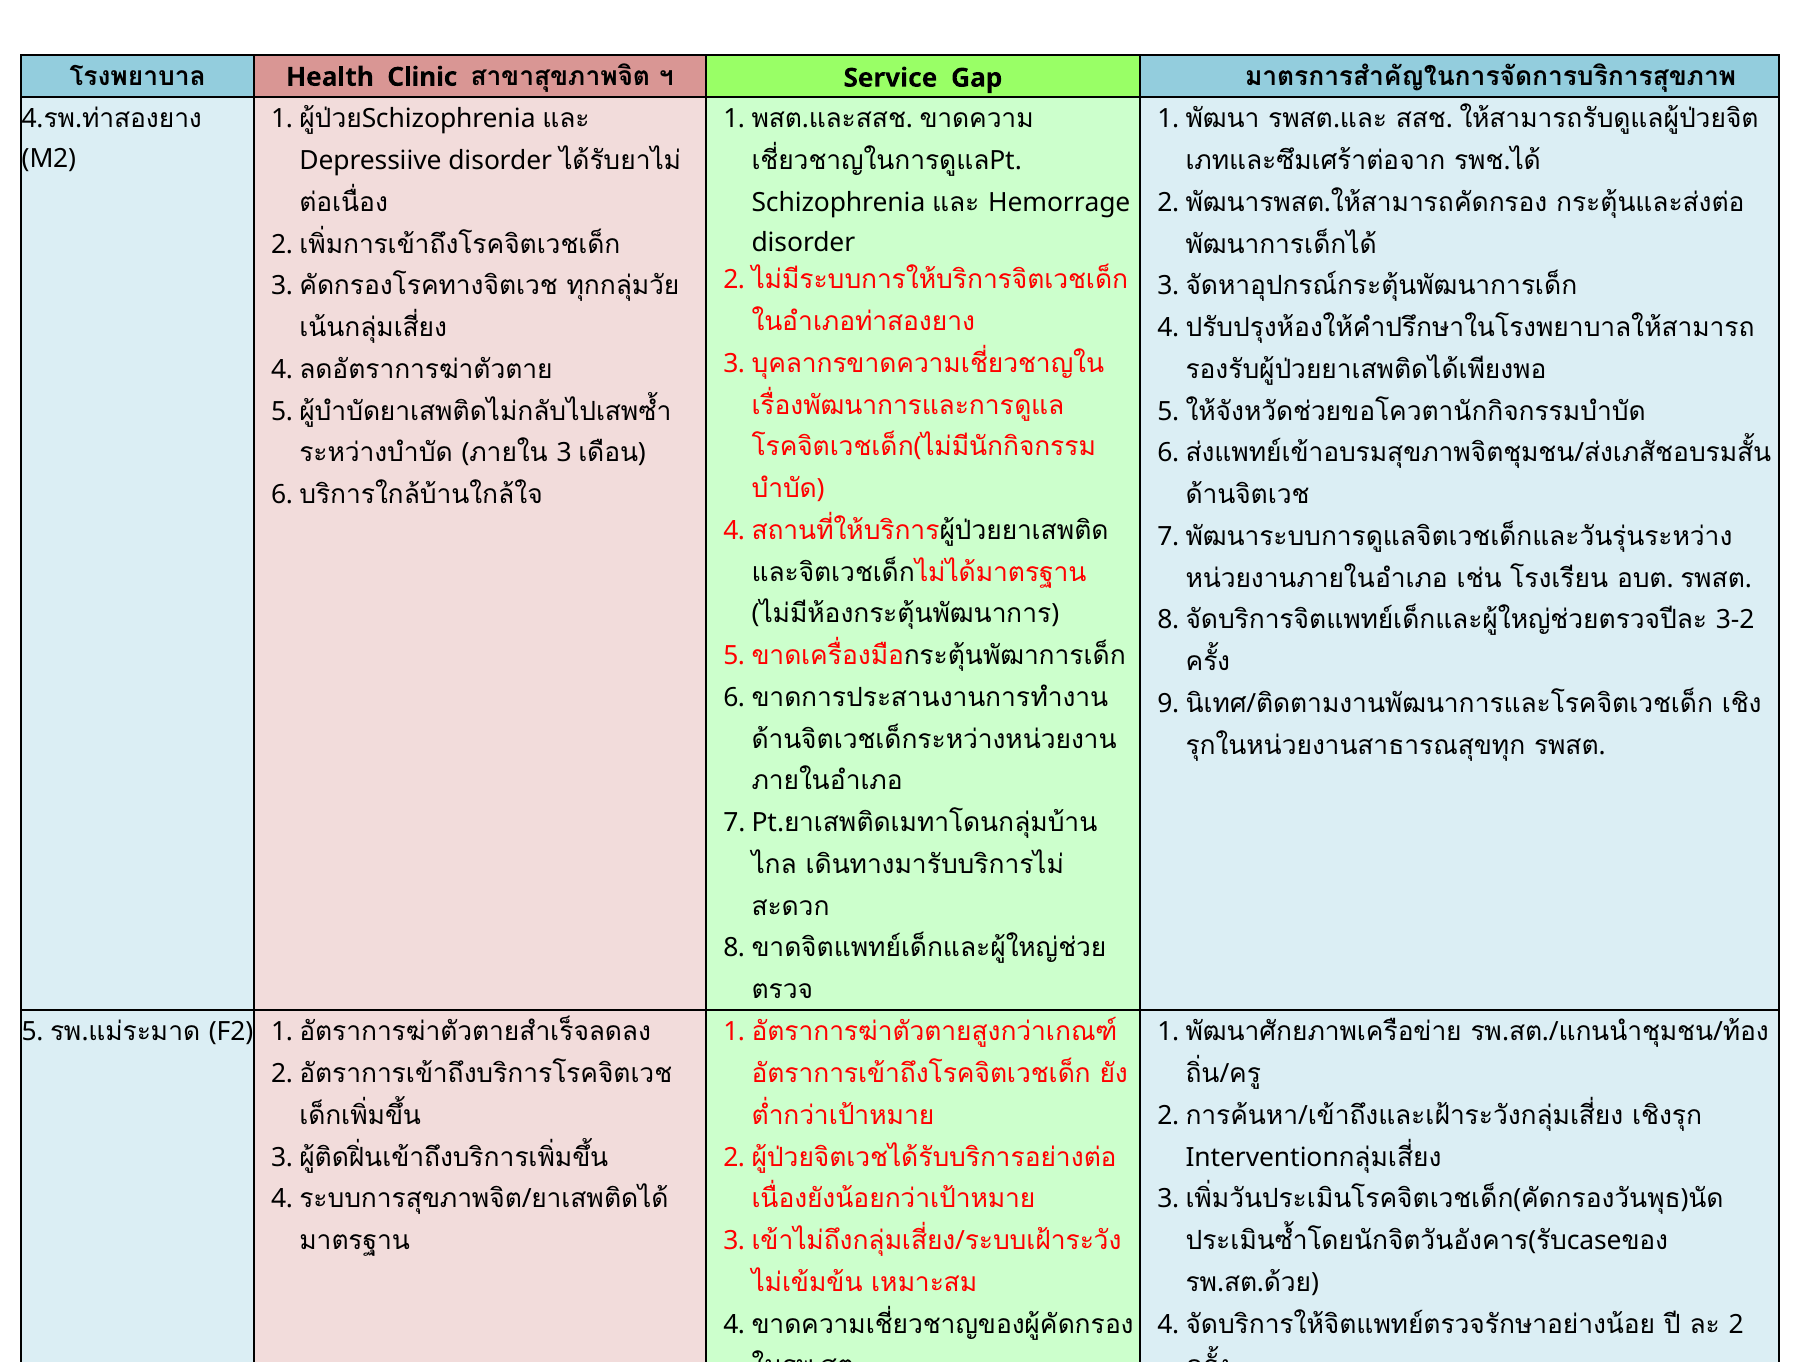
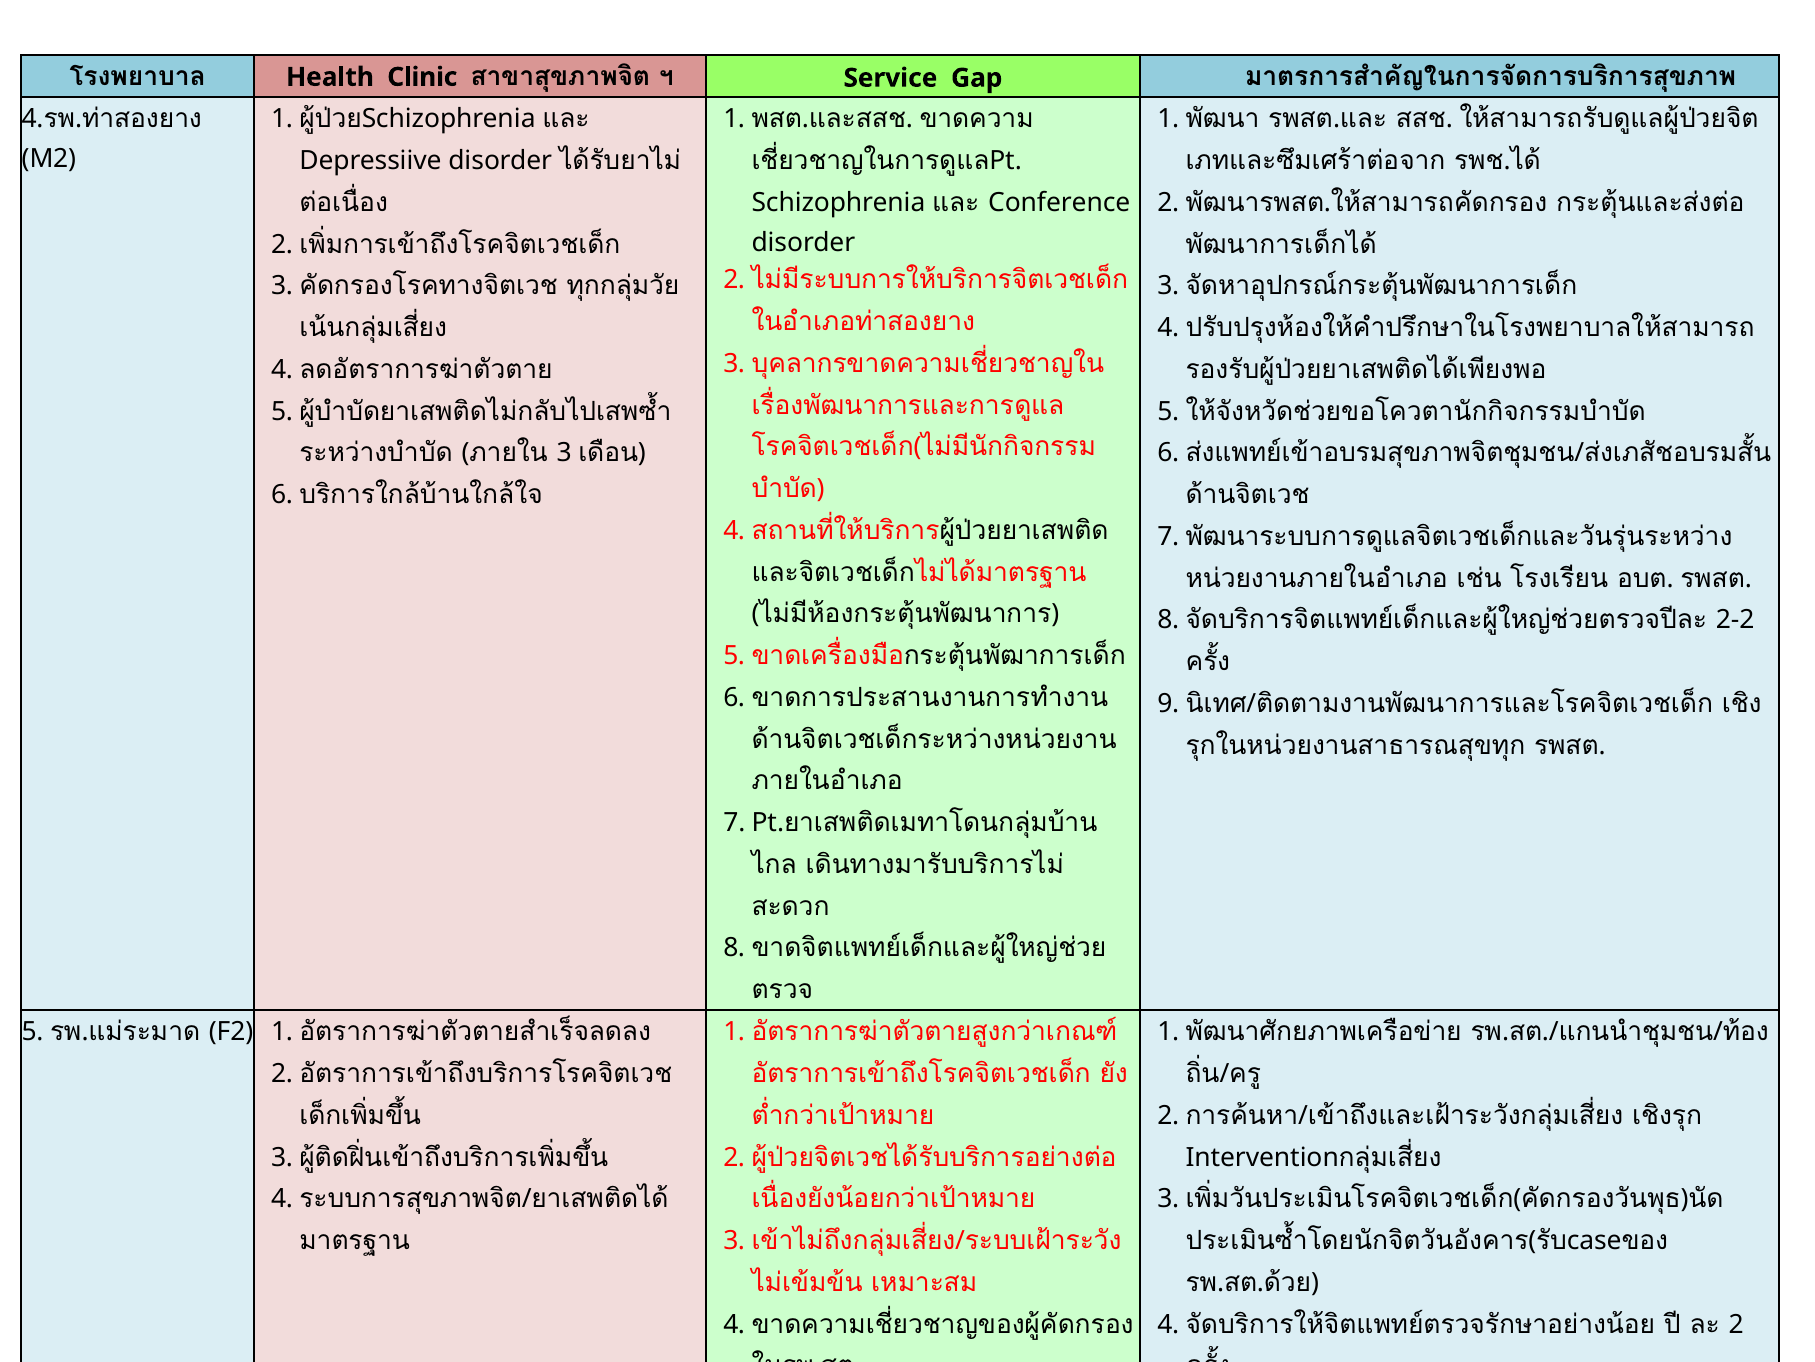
Hemorrage: Hemorrage -> Conference
3-2: 3-2 -> 2-2
